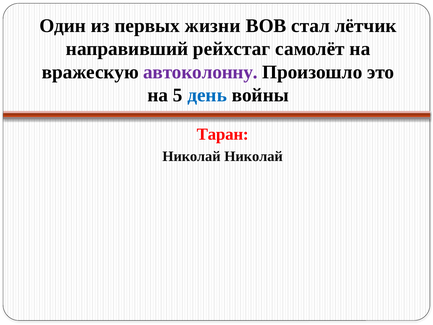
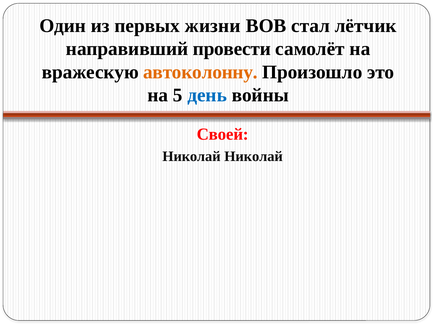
рейхстаг: рейхстаг -> провести
автоколонну colour: purple -> orange
Таран: Таран -> Своей
